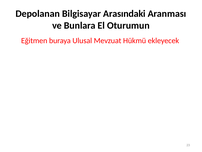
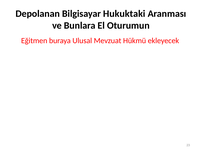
Arasındaki: Arasındaki -> Hukuktaki
